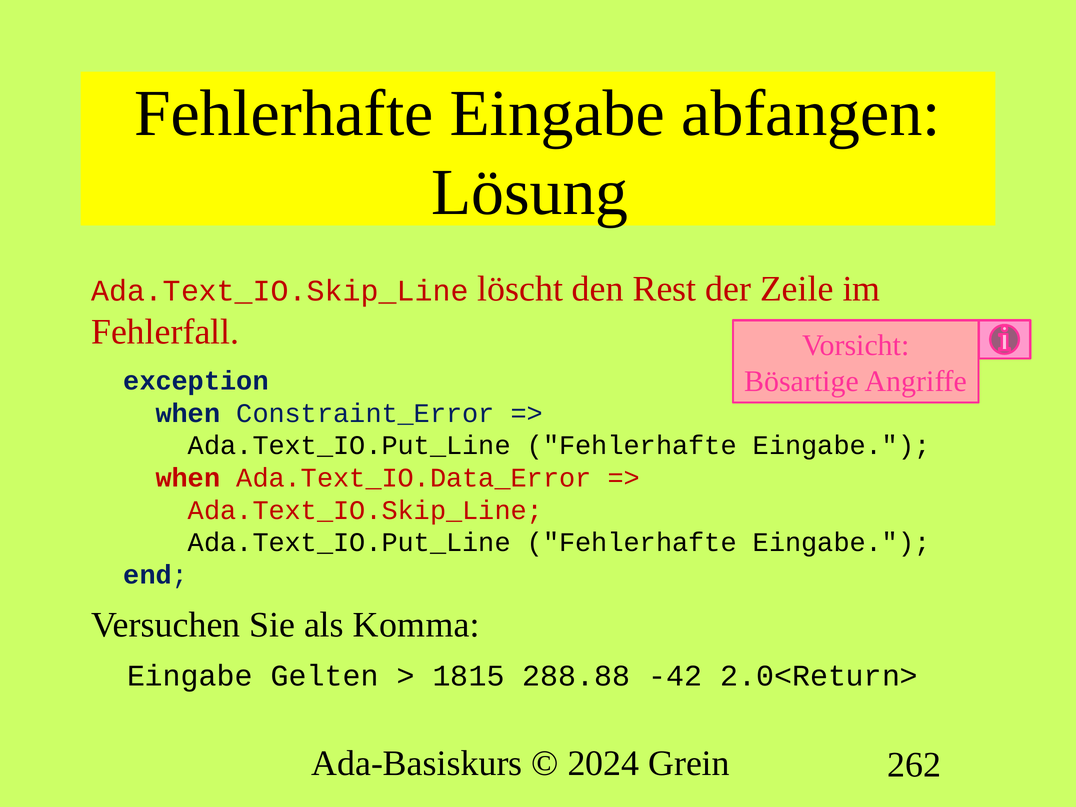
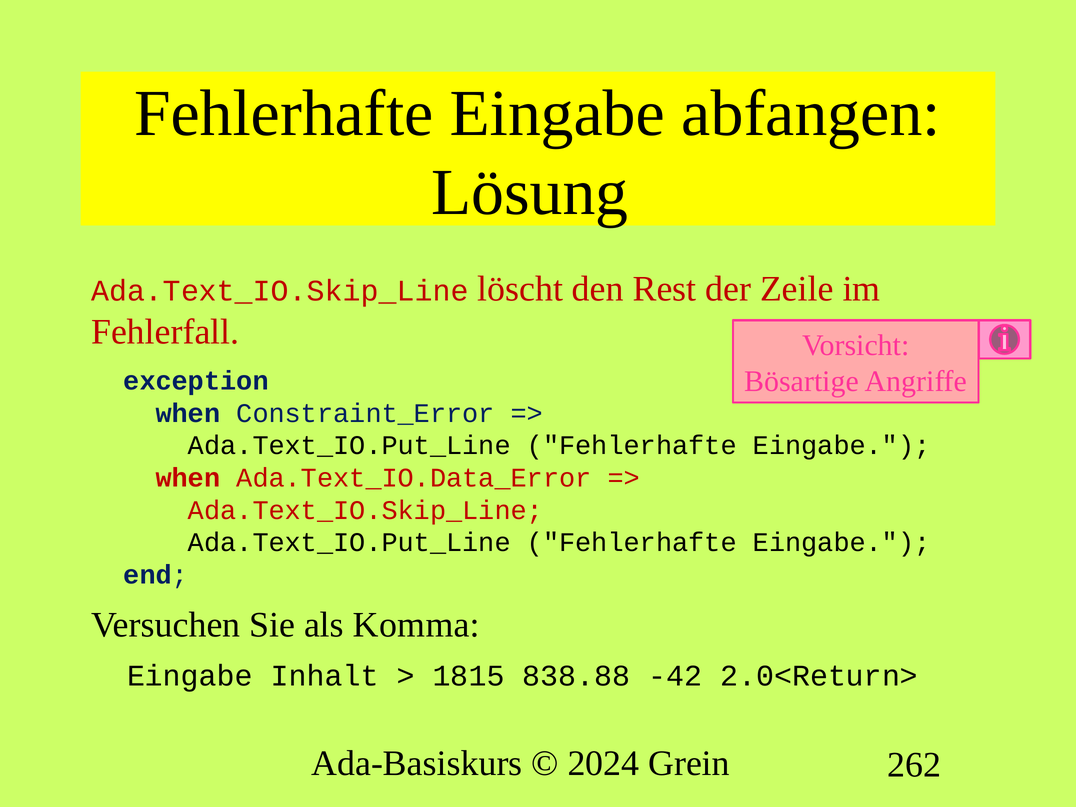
Gelten: Gelten -> Inhalt
288.88: 288.88 -> 838.88
